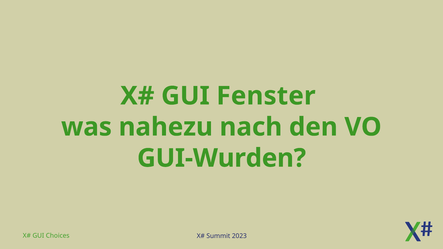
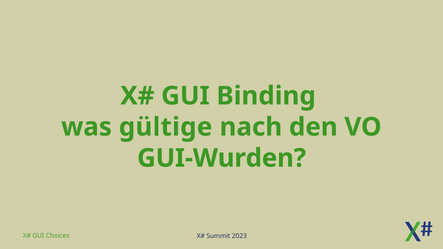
Fenster: Fenster -> Binding
nahezu: nahezu -> gültige
